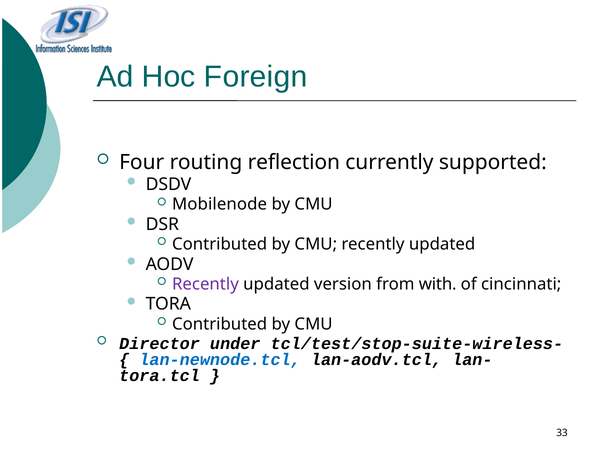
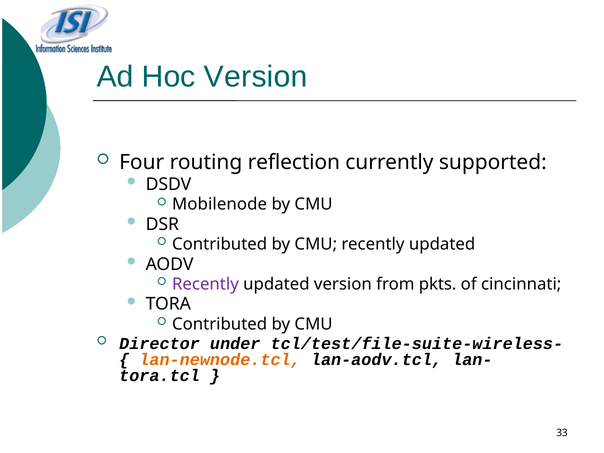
Hoc Foreign: Foreign -> Version
with: with -> pkts
tcl/test/stop-suite-wireless-: tcl/test/stop-suite-wireless- -> tcl/test/file-suite-wireless-
lan-newnode.tcl colour: blue -> orange
